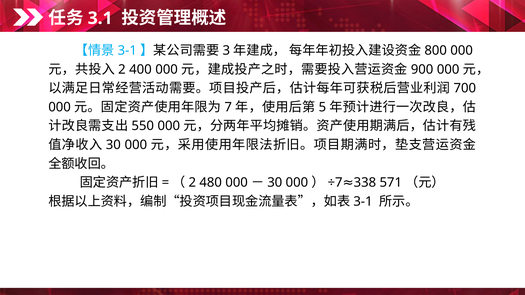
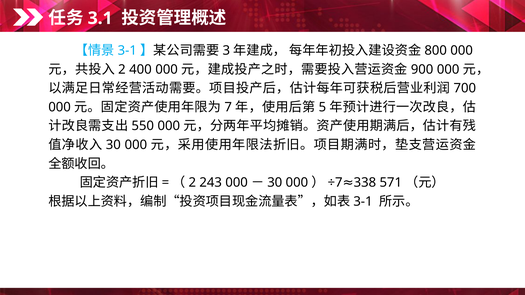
480: 480 -> 243
